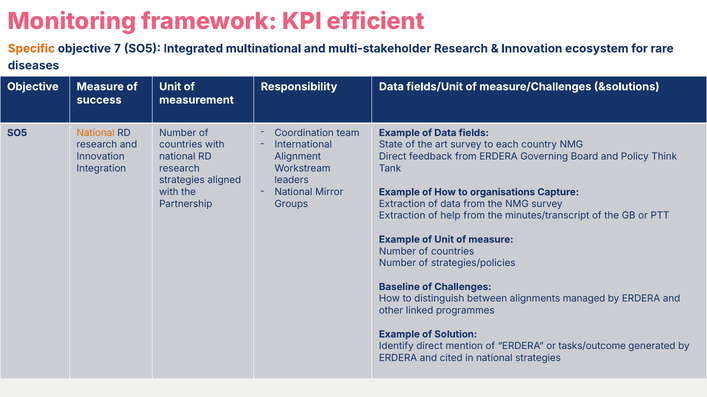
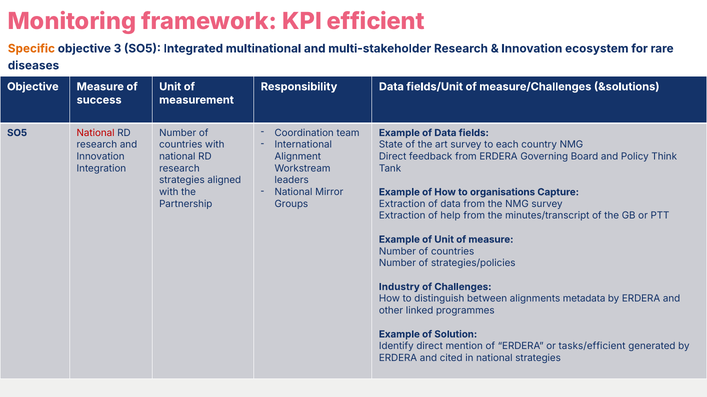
7: 7 -> 3
National at (96, 133) colour: orange -> red
Baseline: Baseline -> Industry
managed: managed -> metadata
tasks/outcome: tasks/outcome -> tasks/efficient
